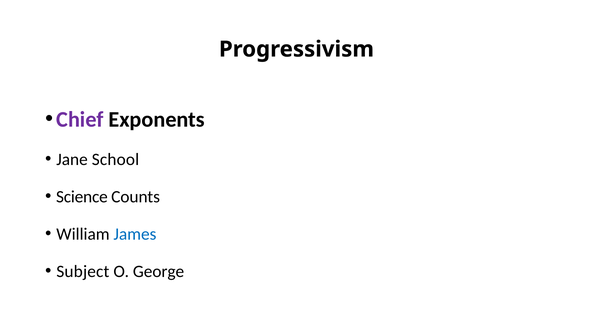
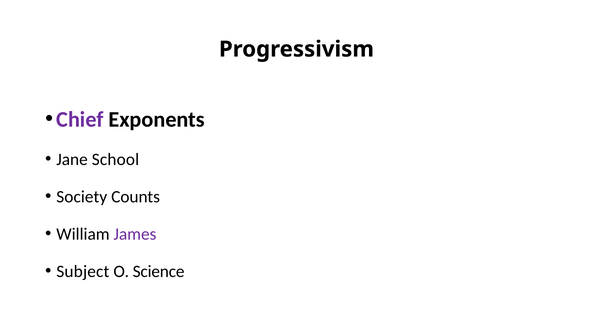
Science: Science -> Society
James colour: blue -> purple
George: George -> Science
